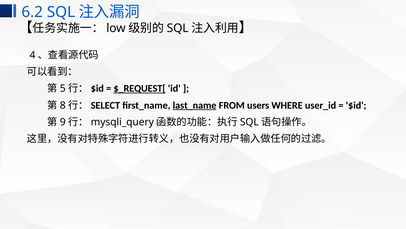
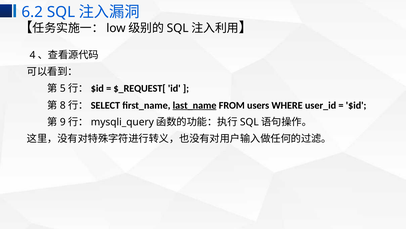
$_REQUEST[ underline: present -> none
